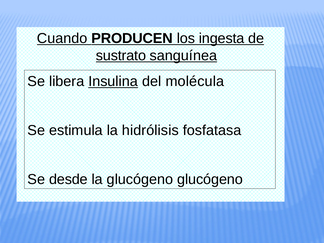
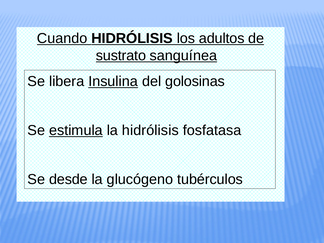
Cuando PRODUCEN: PRODUCEN -> HIDRÓLISIS
ingesta: ingesta -> adultos
molécula: molécula -> golosinas
estimula underline: none -> present
glucógeno glucógeno: glucógeno -> tubérculos
